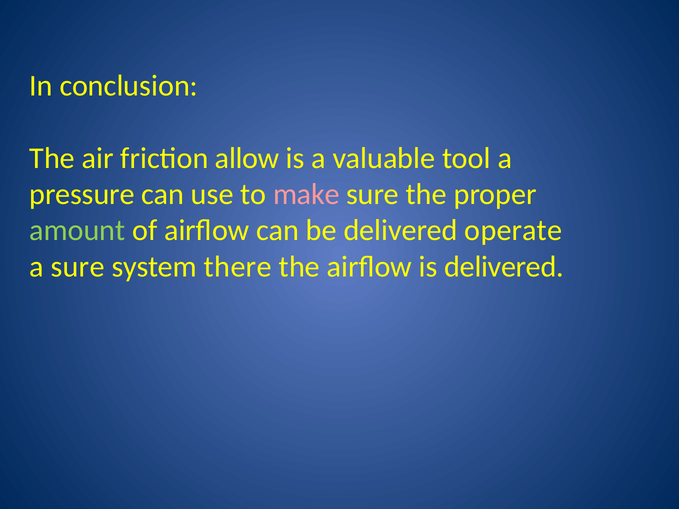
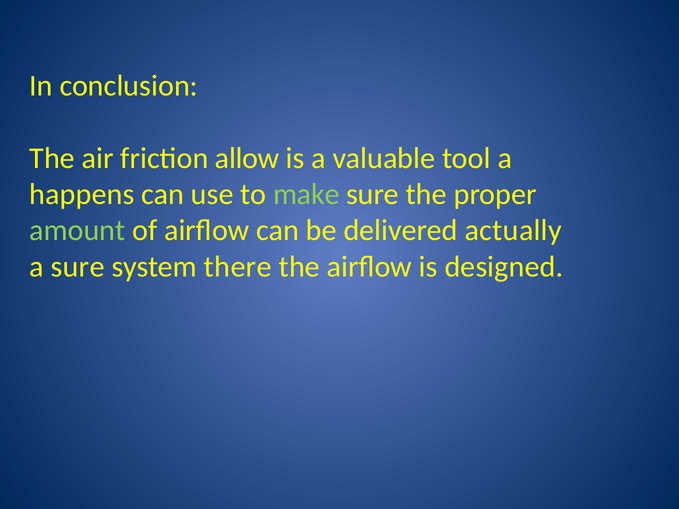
pressure: pressure -> happens
make colour: pink -> light green
operate: operate -> actually
is delivered: delivered -> designed
